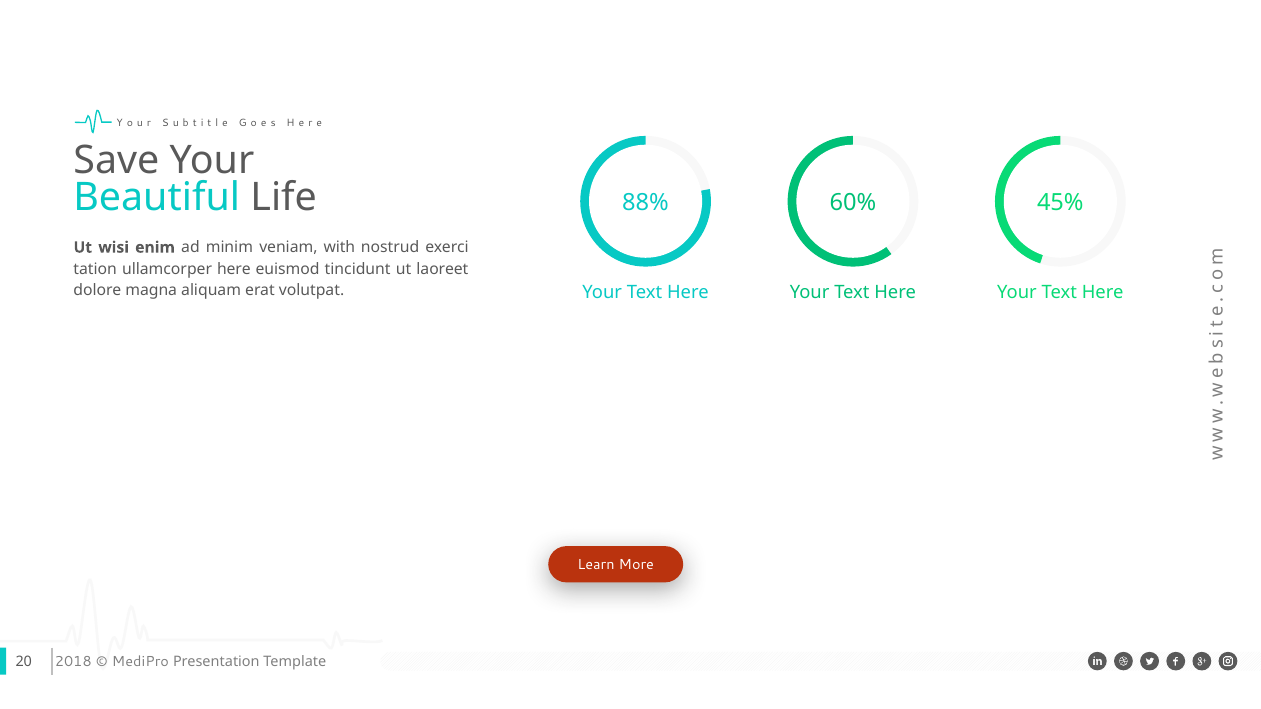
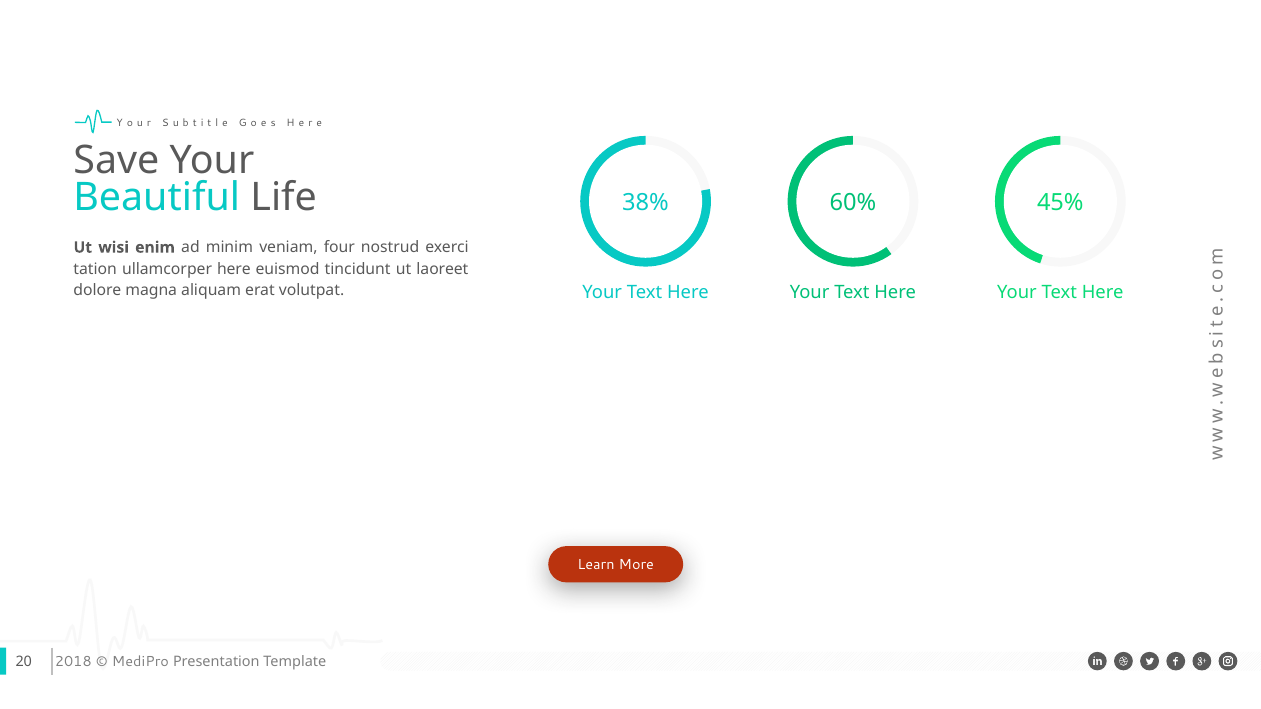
88%: 88% -> 38%
with: with -> four
